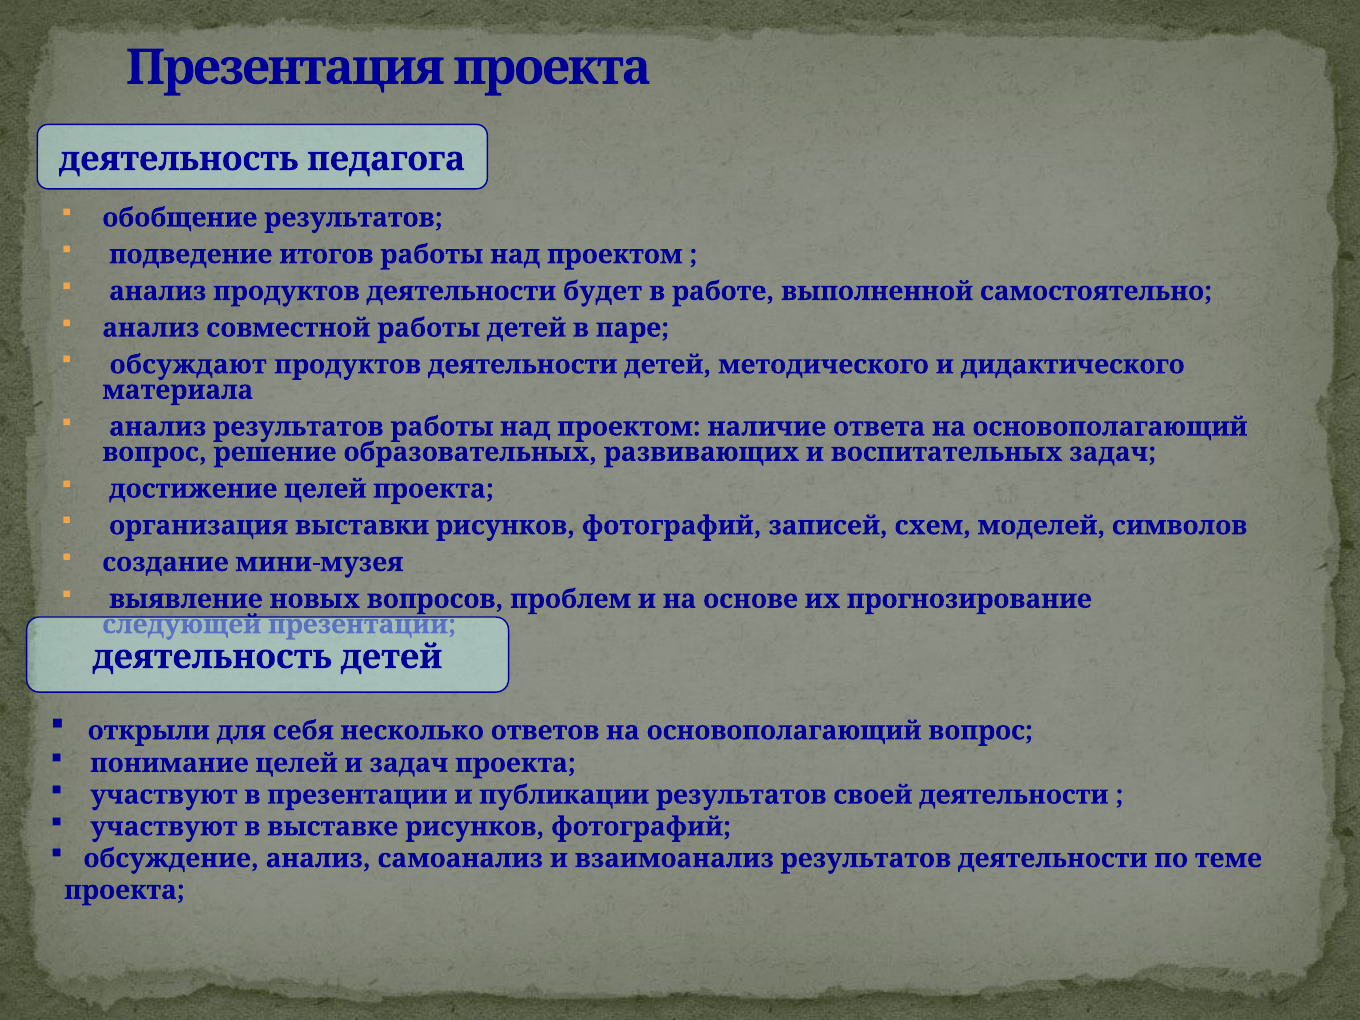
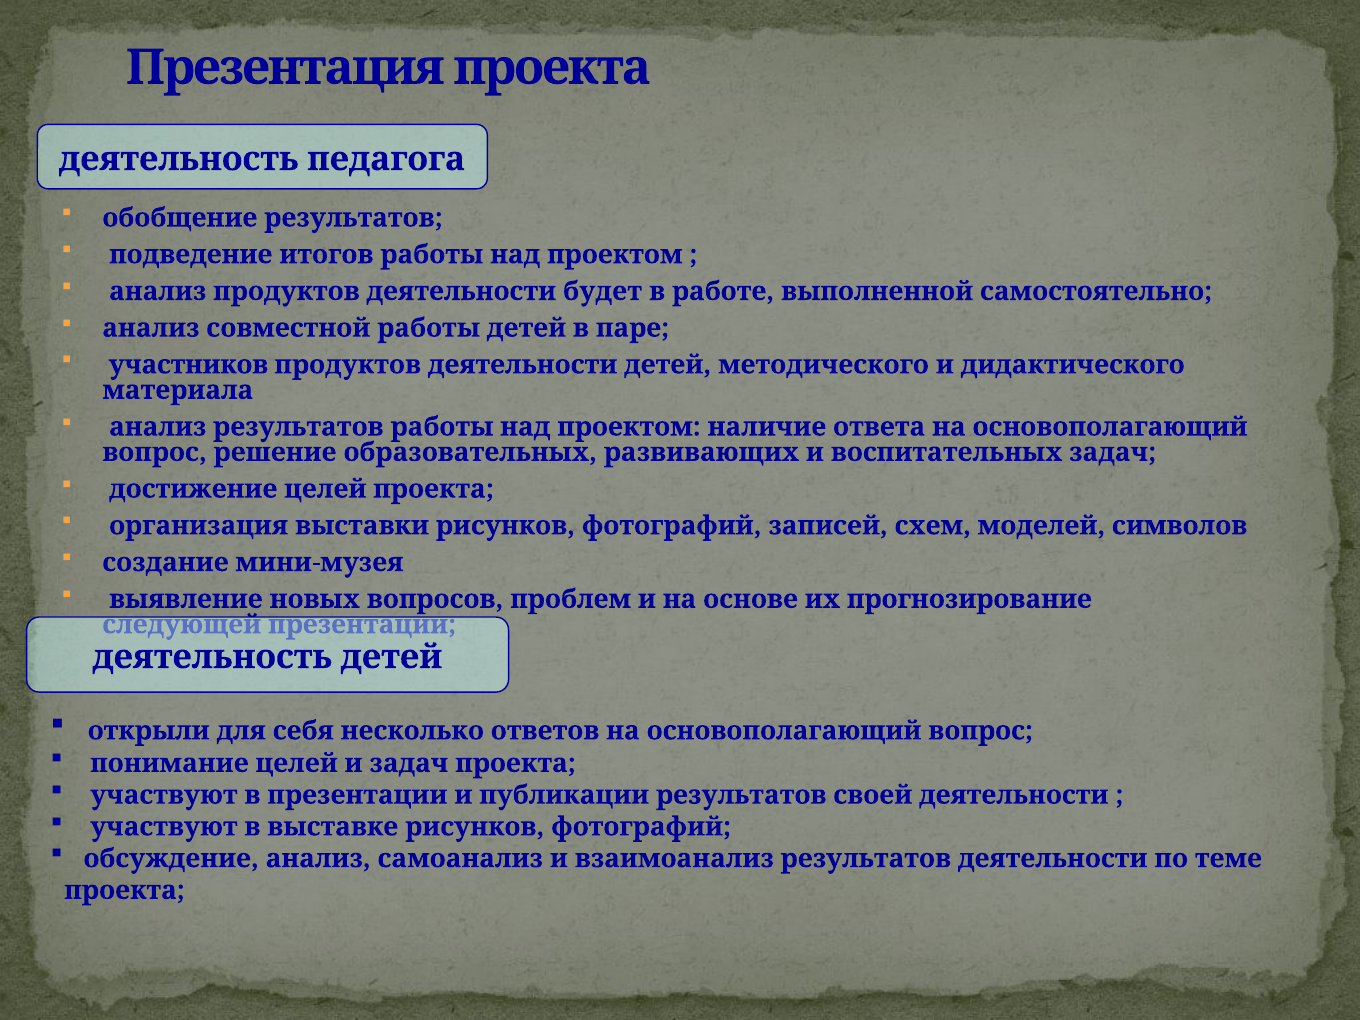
обсуждают: обсуждают -> участников
